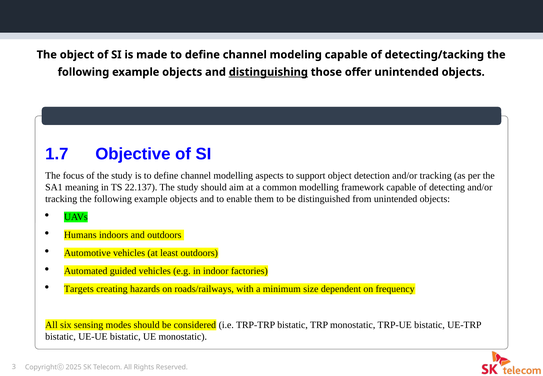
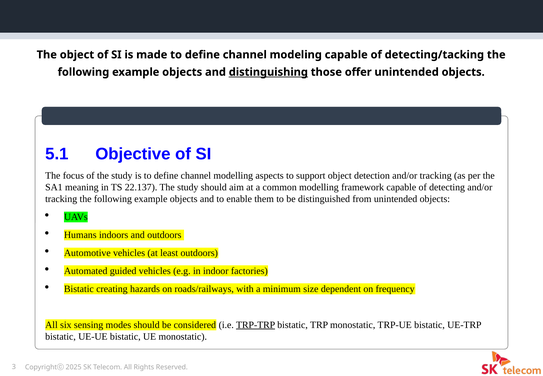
1.7: 1.7 -> 5.1
Targets at (79, 289): Targets -> Bistatic
TRP-TRP underline: none -> present
